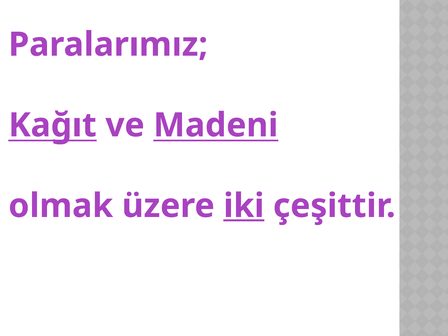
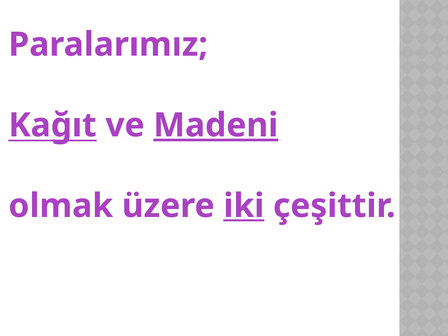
Madeni underline: none -> present
